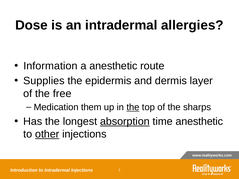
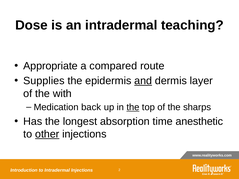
allergies: allergies -> teaching
Information: Information -> Appropriate
a anesthetic: anesthetic -> compared
and underline: none -> present
free: free -> with
them: them -> back
absorption underline: present -> none
